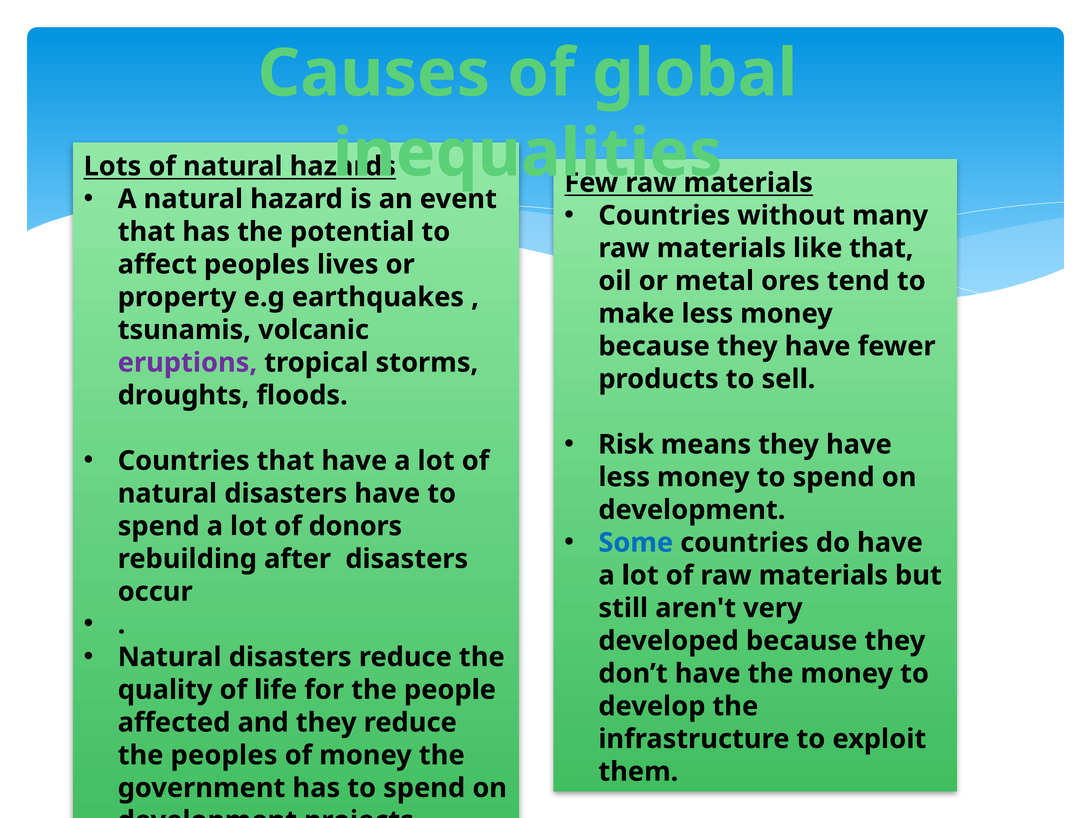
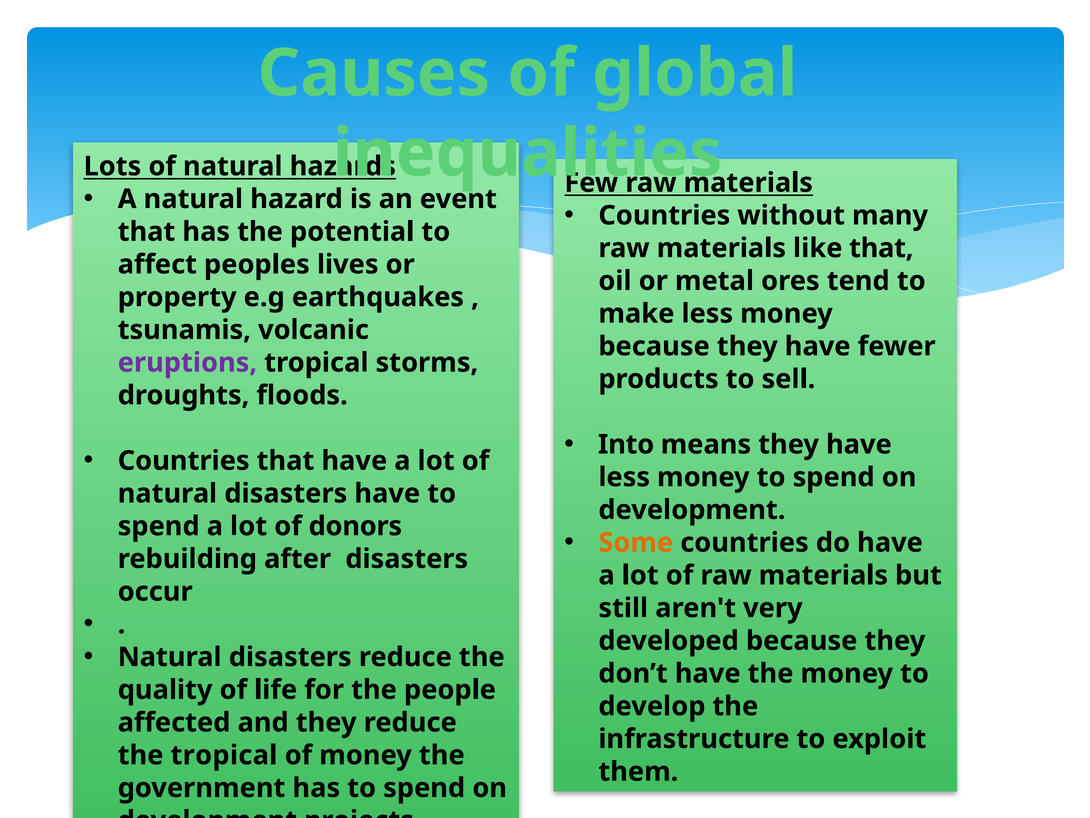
Risk: Risk -> Into
Some colour: blue -> orange
the peoples: peoples -> tropical
